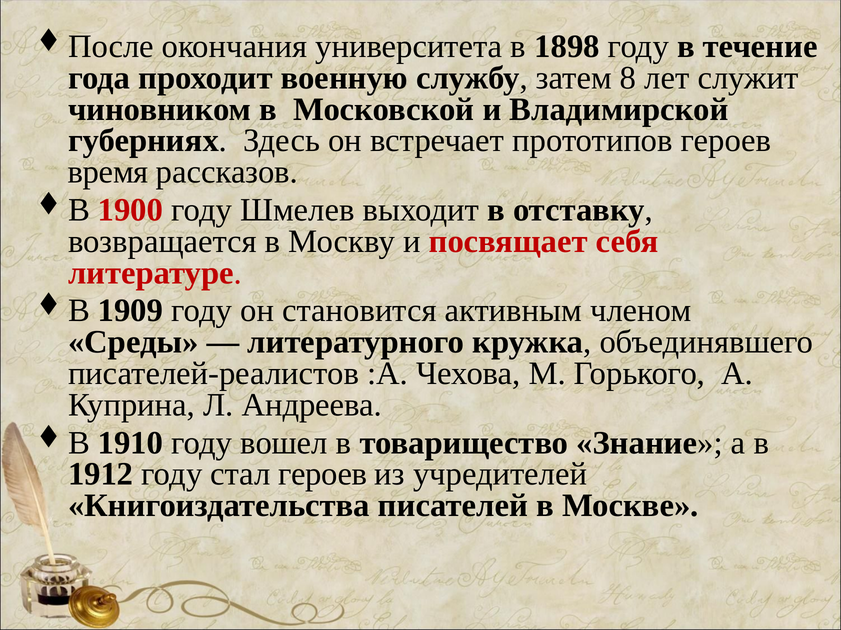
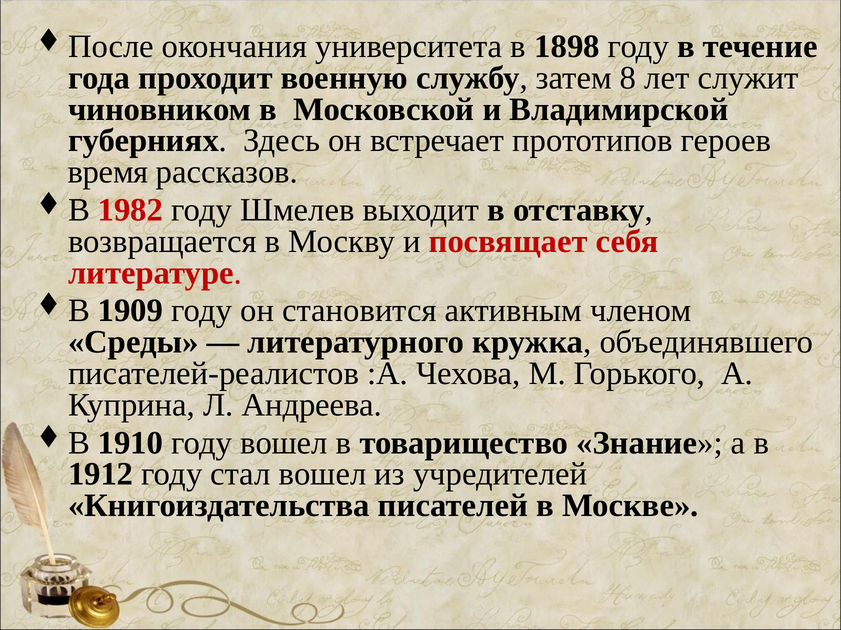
1900: 1900 -> 1982
стал героев: героев -> вошел
